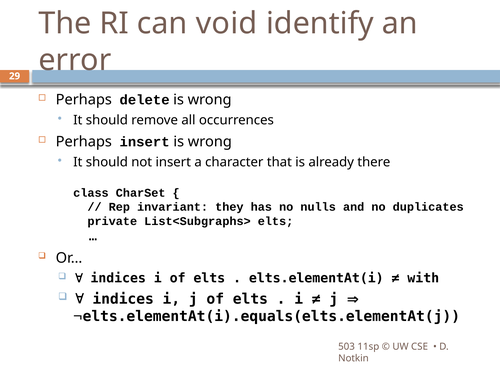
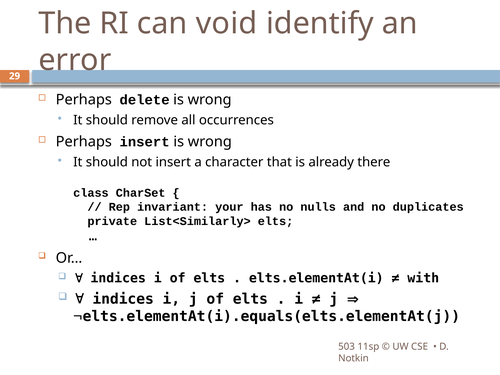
they: they -> your
List<Subgraphs>: List<Subgraphs> -> List<Similarly>
